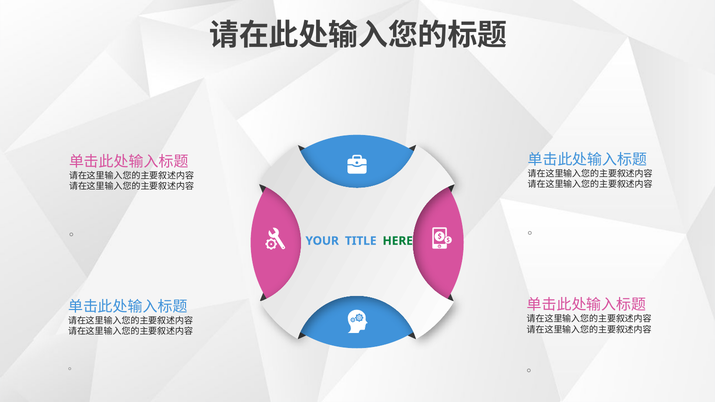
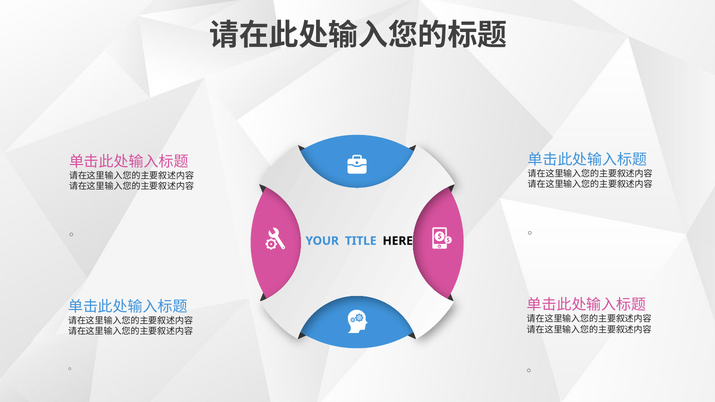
HERE colour: green -> black
